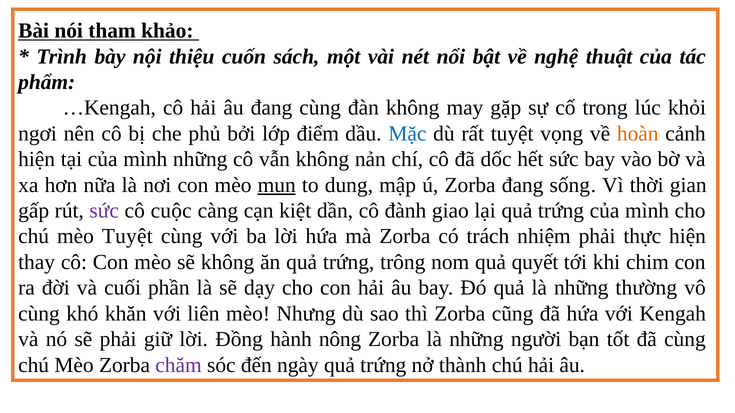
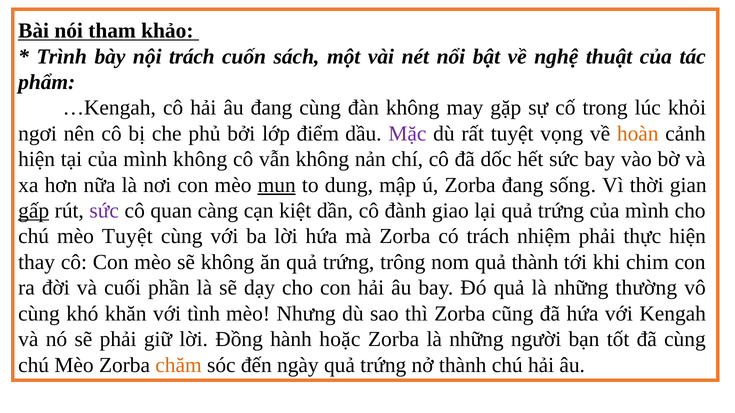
nội thiệu: thiệu -> trách
Mặc colour: blue -> purple
mình những: những -> không
gấp underline: none -> present
cuộc: cuộc -> quan
quả quyết: quyết -> thành
liên: liên -> tình
nông: nông -> hoặc
chăm colour: purple -> orange
